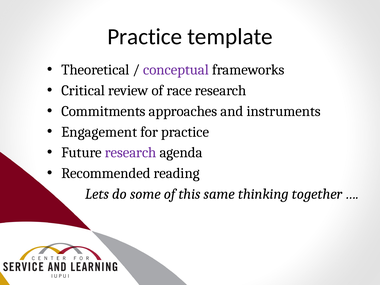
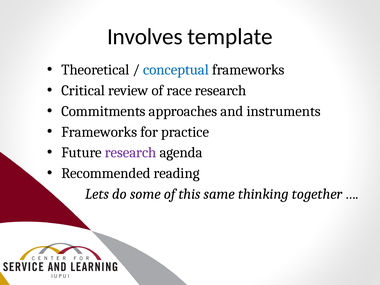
Practice at (145, 37): Practice -> Involves
conceptual colour: purple -> blue
Engagement at (99, 132): Engagement -> Frameworks
